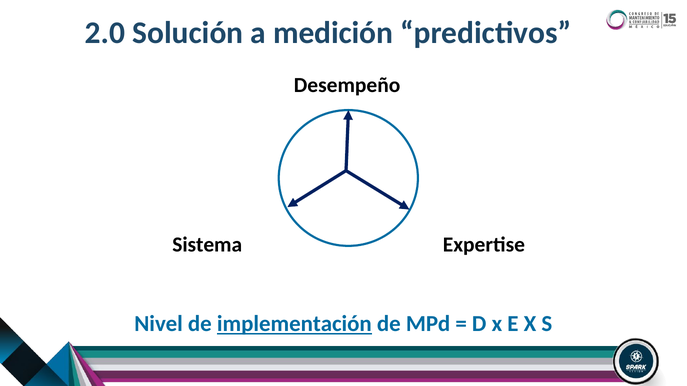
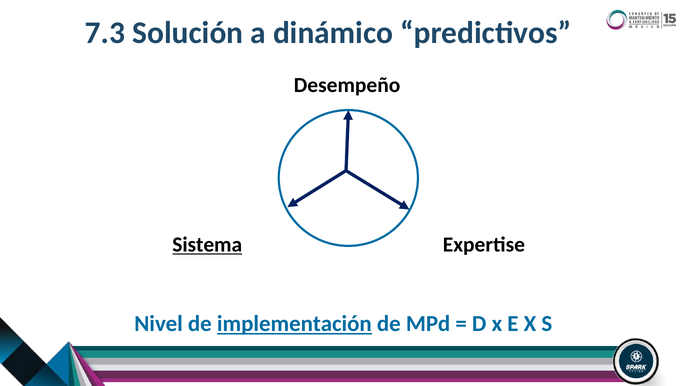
2.0: 2.0 -> 7.3
medición: medición -> dinámico
Sistema underline: none -> present
